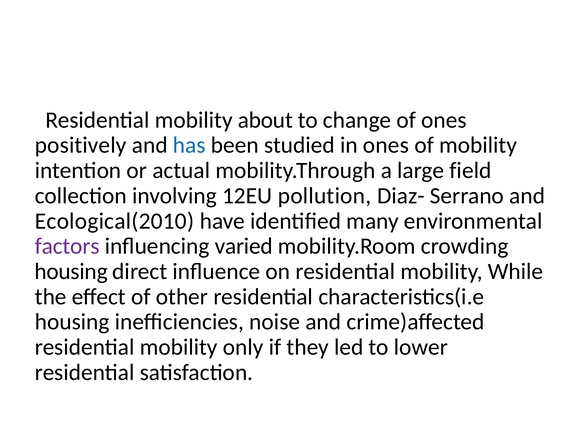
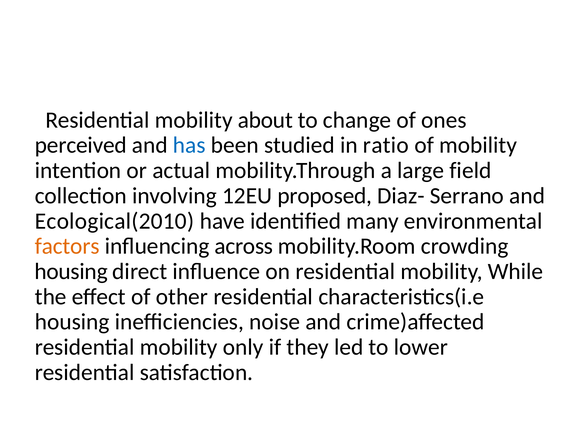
positively: positively -> perceived
in ones: ones -> ratio
pollution: pollution -> proposed
factors colour: purple -> orange
varied: varied -> across
